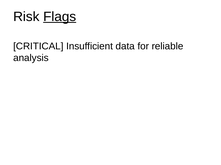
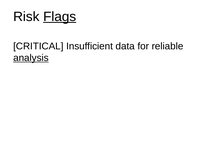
analysis underline: none -> present
